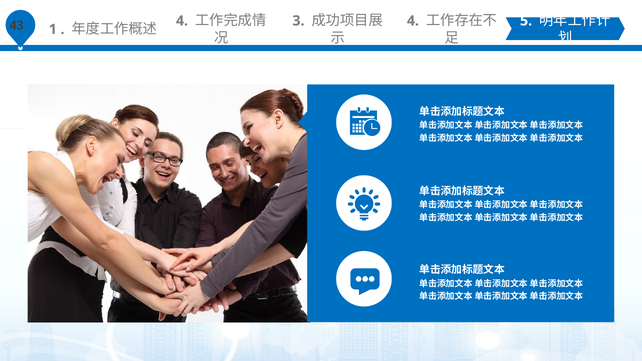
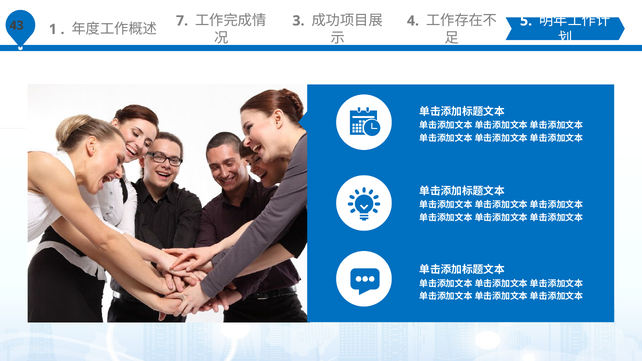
4 at (182, 21): 4 -> 7
